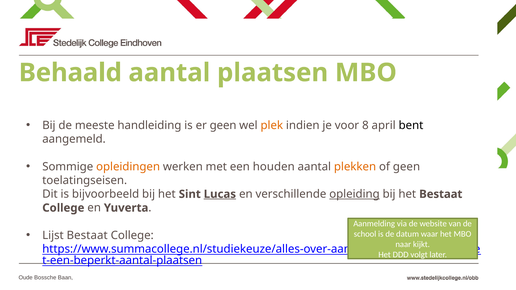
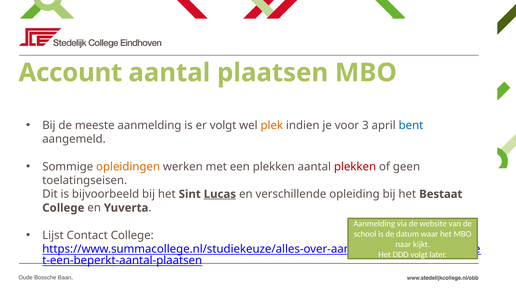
Behaald: Behaald -> Account
meeste handleiding: handleiding -> aanmelding
er geen: geen -> volgt
8: 8 -> 3
bent colour: black -> blue
een houden: houden -> plekken
plekken at (355, 167) colour: orange -> red
opleiding underline: present -> none
Lijst Bestaat: Bestaat -> Contact
